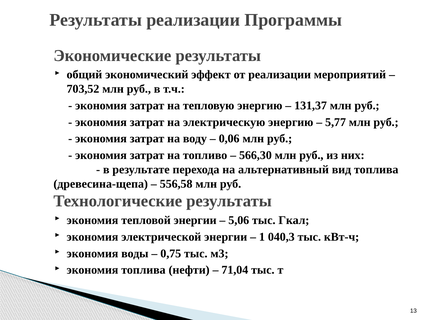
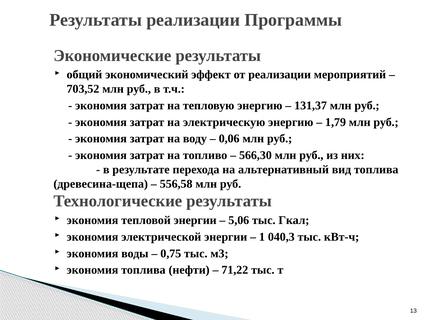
5,77: 5,77 -> 1,79
71,04: 71,04 -> 71,22
